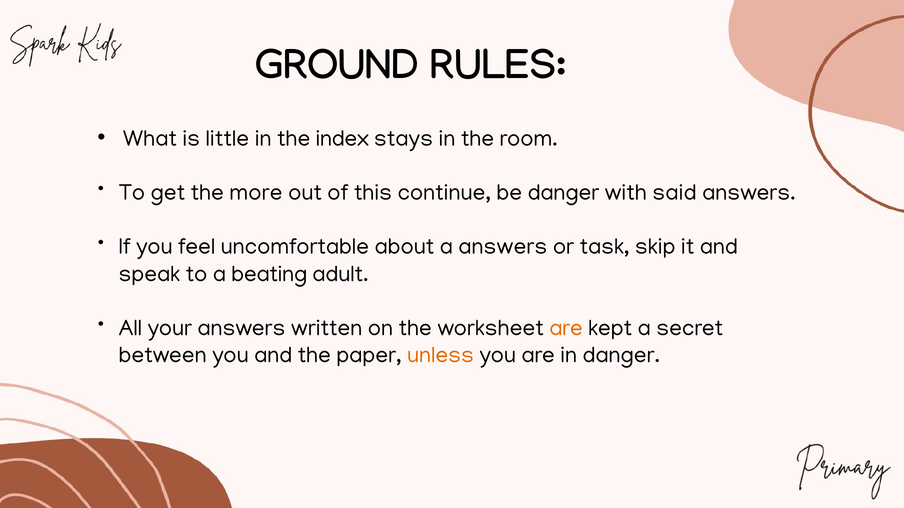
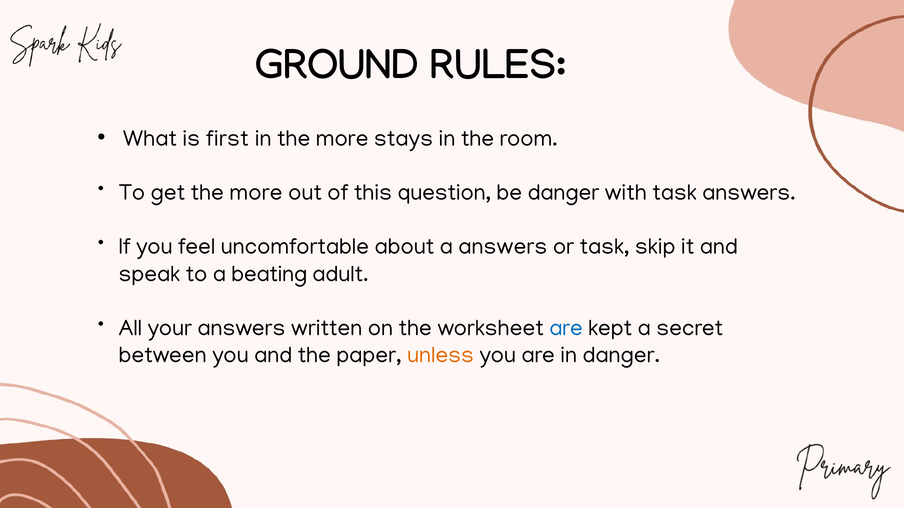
little: little -> first
in the index: index -> more
continue: continue -> question
with said: said -> task
are at (566, 328) colour: orange -> blue
